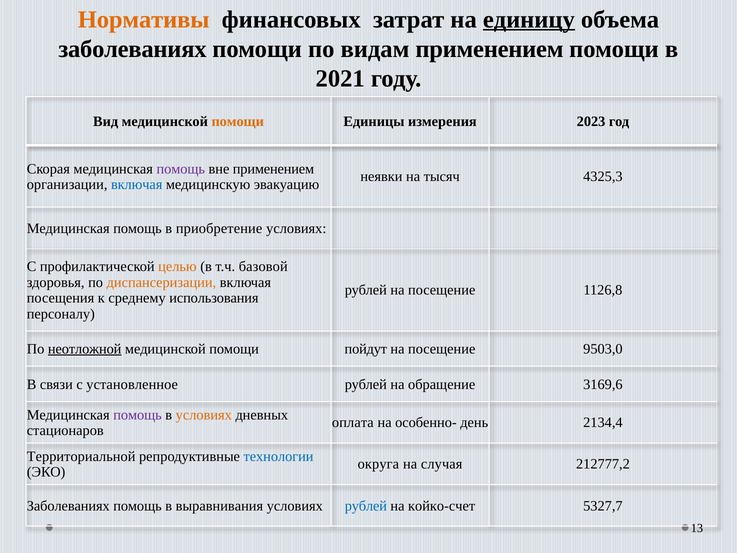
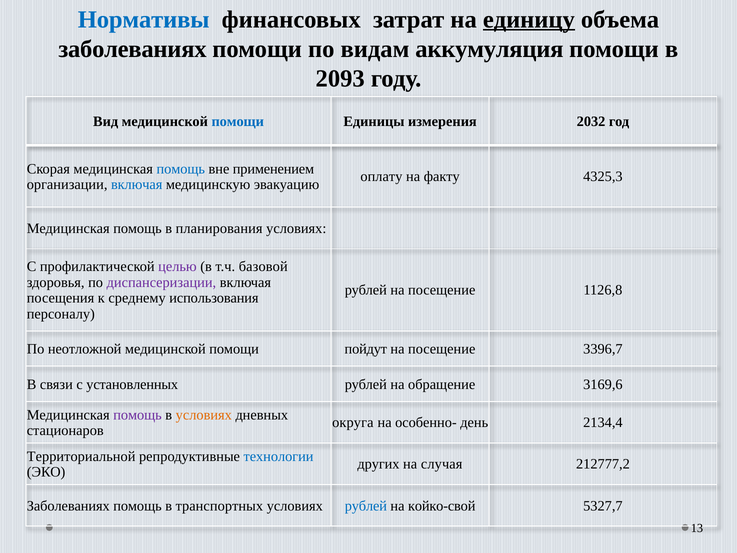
Нормативы colour: orange -> blue
видам применением: применением -> аккумуляция
2021: 2021 -> 2093
помощи at (238, 121) colour: orange -> blue
2023: 2023 -> 2032
помощь at (181, 169) colour: purple -> blue
неявки: неявки -> оплату
тысяч: тысяч -> факту
приобретение: приобретение -> планирования
целью colour: orange -> purple
диспансеризации colour: orange -> purple
неотложной underline: present -> none
9503,0: 9503,0 -> 3396,7
установленное: установленное -> установленных
оплата: оплата -> округа
округа: округа -> других
выравнивания: выравнивания -> транспортных
койко-счет: койко-счет -> койко-свой
